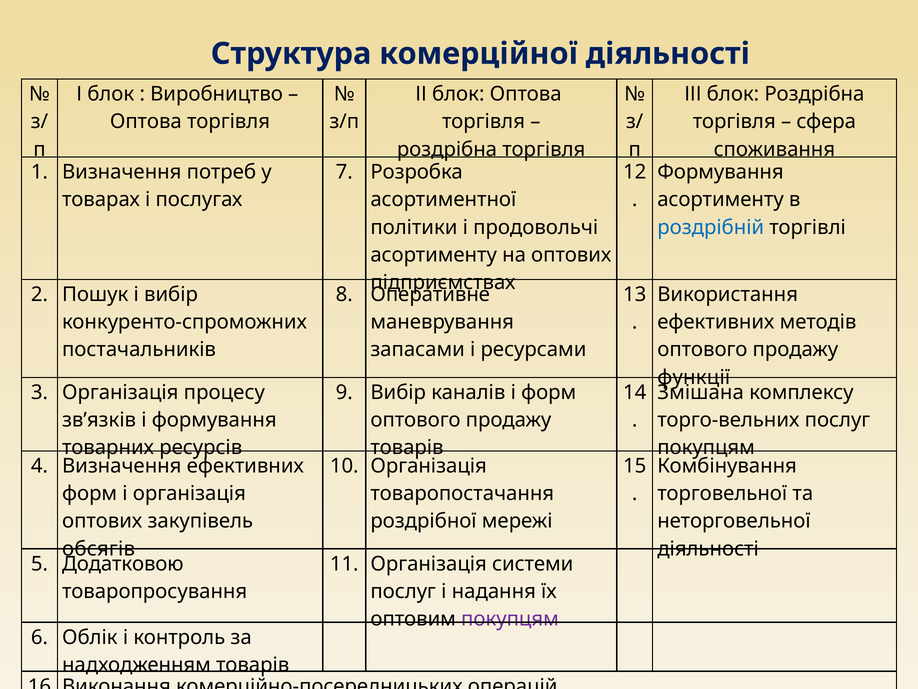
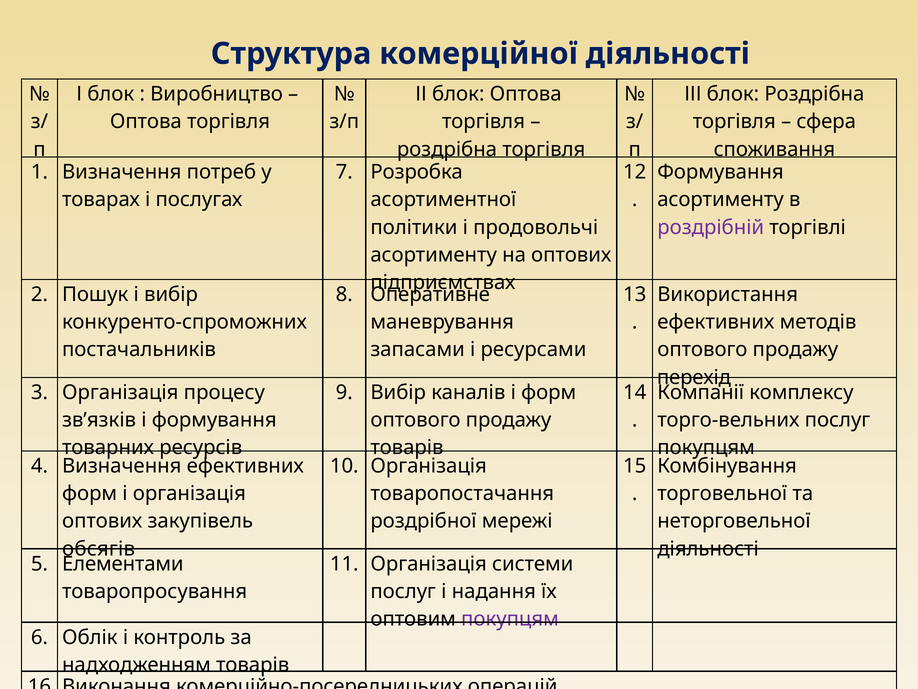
роздрібній colour: blue -> purple
функції: функції -> перехід
Змішана: Змішана -> Компанії
Додатковою: Додатковою -> Елементами
